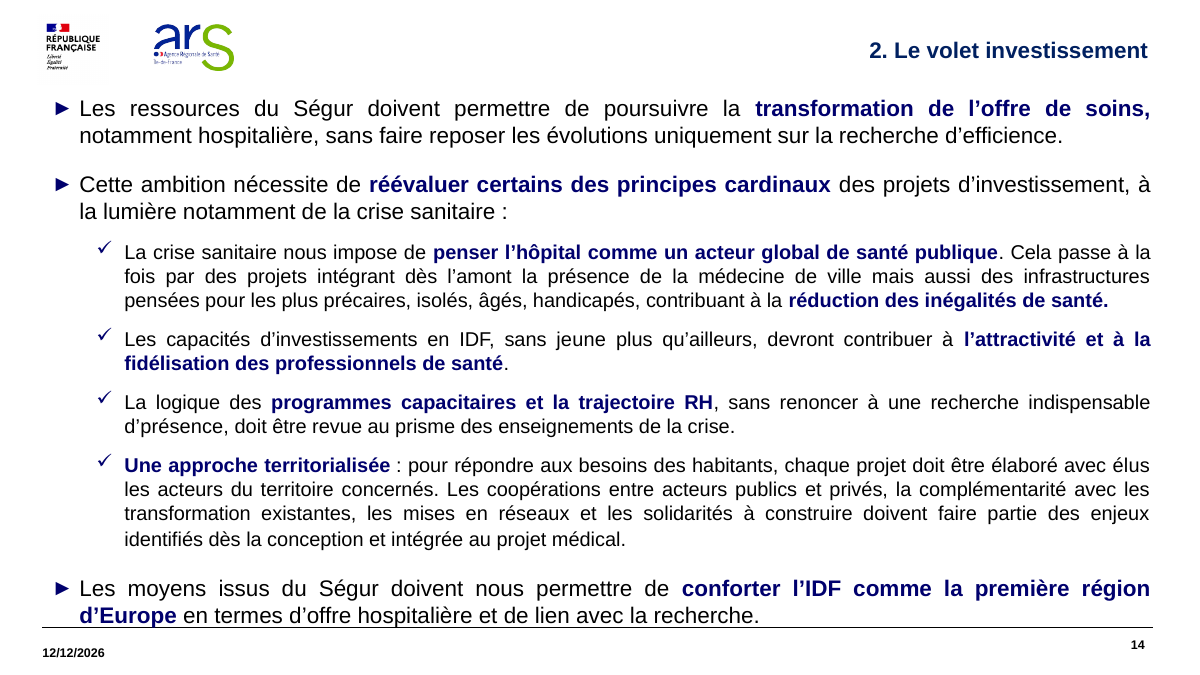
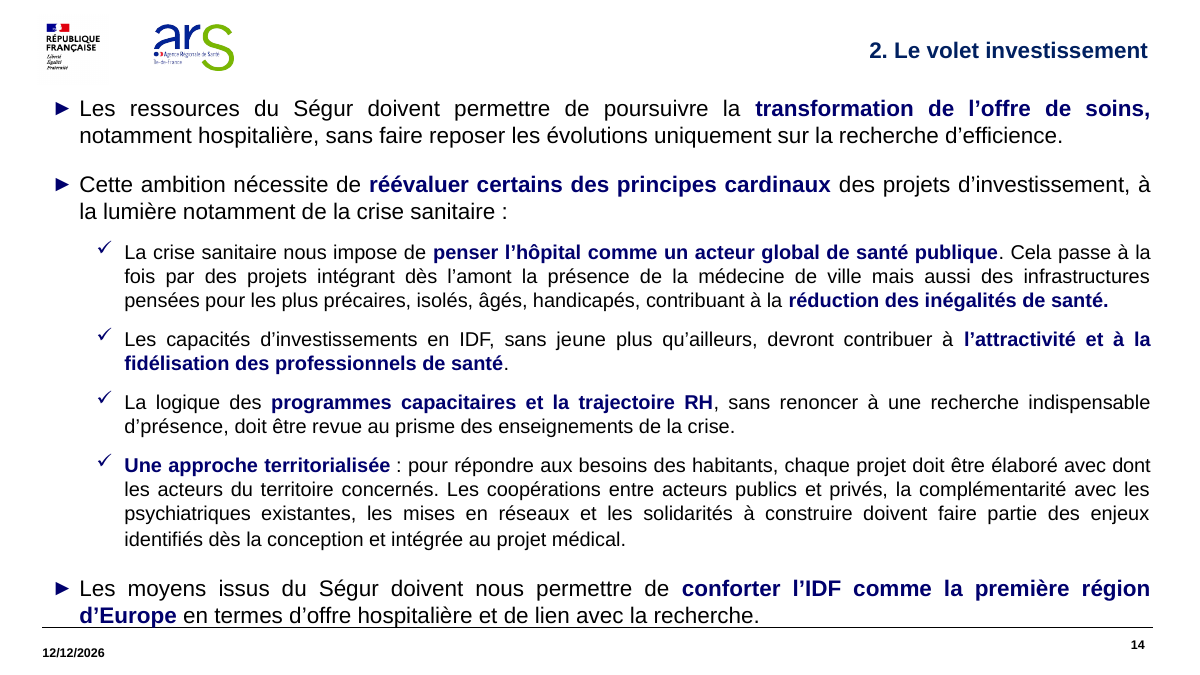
élus: élus -> dont
transformation at (188, 514): transformation -> psychiatriques
